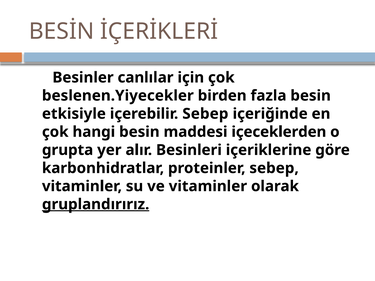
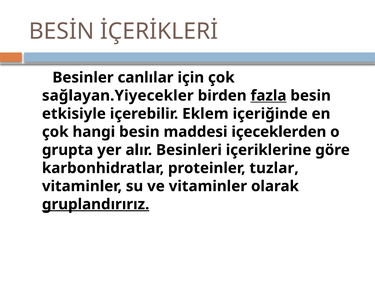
beslenen.Yiyecekler: beslenen.Yiyecekler -> sağlayan.Yiyecekler
fazla underline: none -> present
içerebilir Sebep: Sebep -> Eklem
proteinler sebep: sebep -> tuzlar
